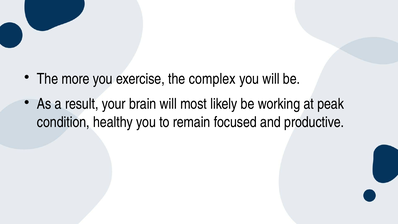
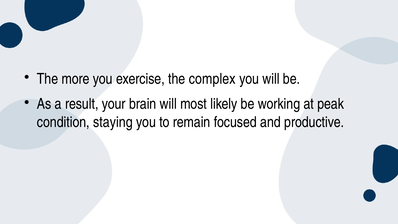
healthy: healthy -> staying
